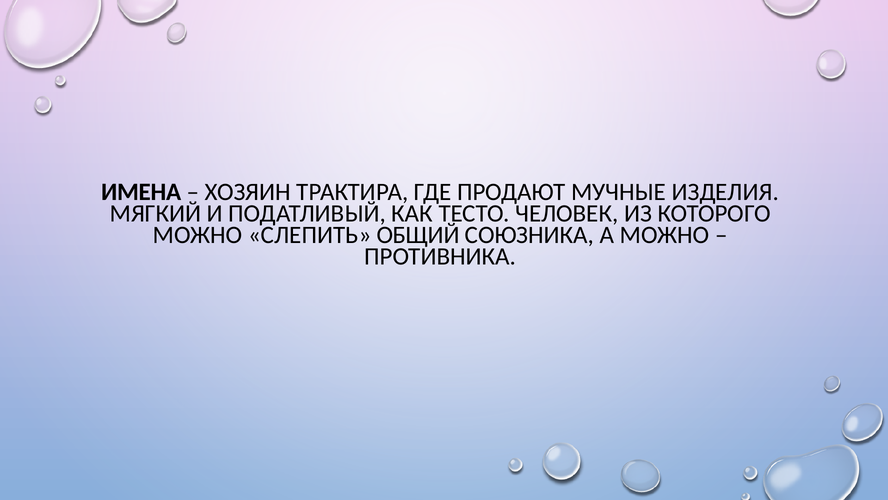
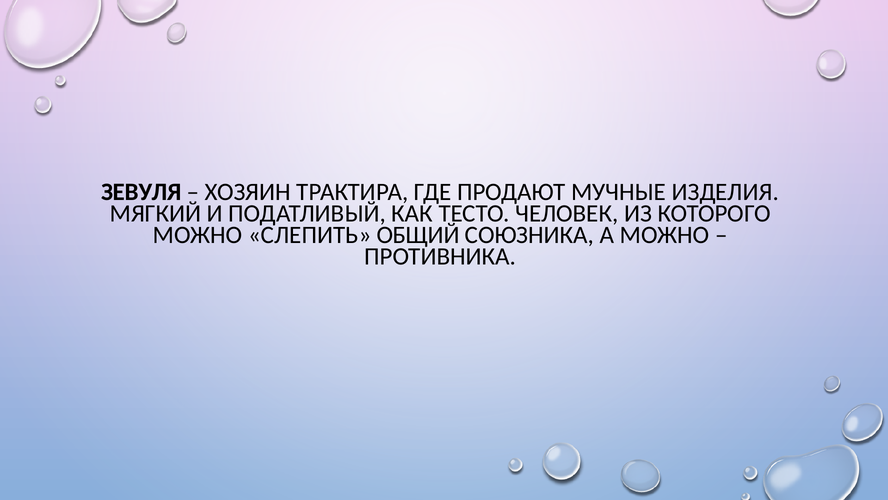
ИМЕНА: ИМЕНА -> ЗЕВУЛЯ
